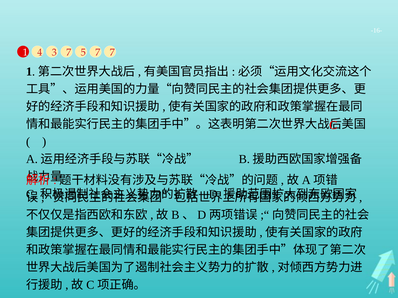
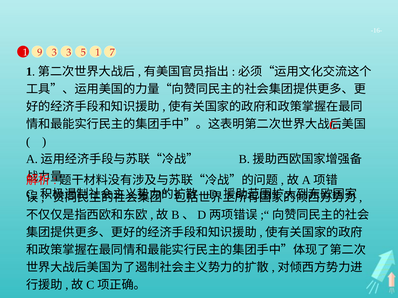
4: 4 -> 9
3 7: 7 -> 3
5 7: 7 -> 1
